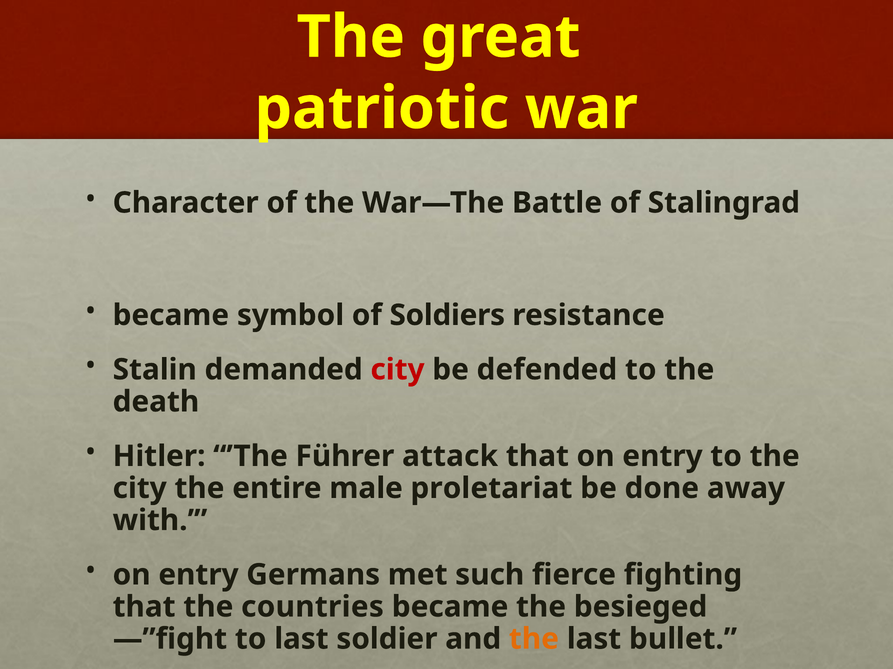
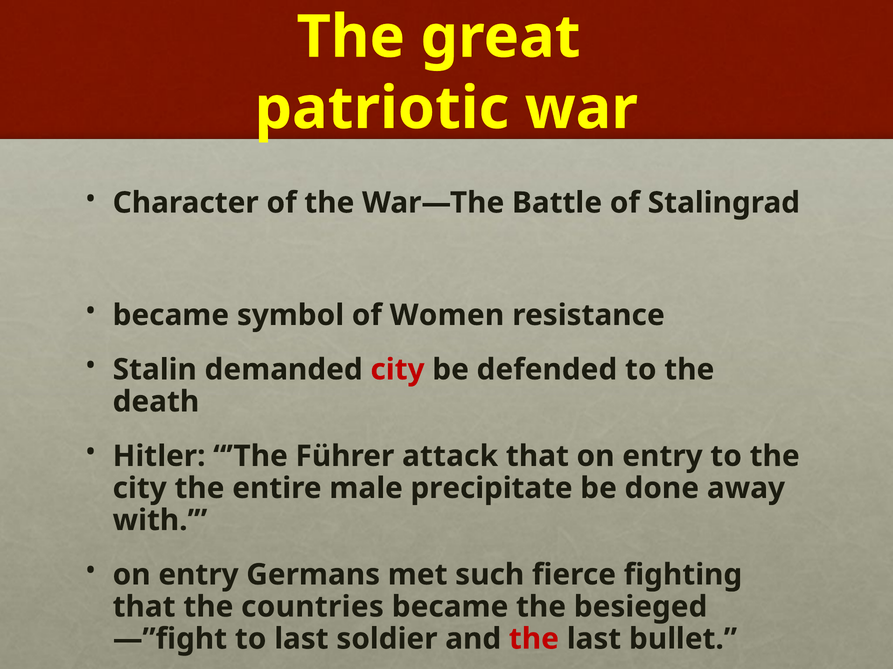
Soldiers: Soldiers -> Women
proletariat: proletariat -> precipitate
the at (534, 640) colour: orange -> red
